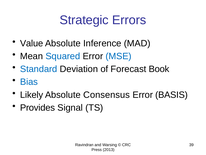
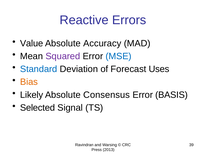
Strategic: Strategic -> Reactive
Inference: Inference -> Accuracy
Squared colour: blue -> purple
Book: Book -> Uses
Bias colour: blue -> orange
Provides: Provides -> Selected
